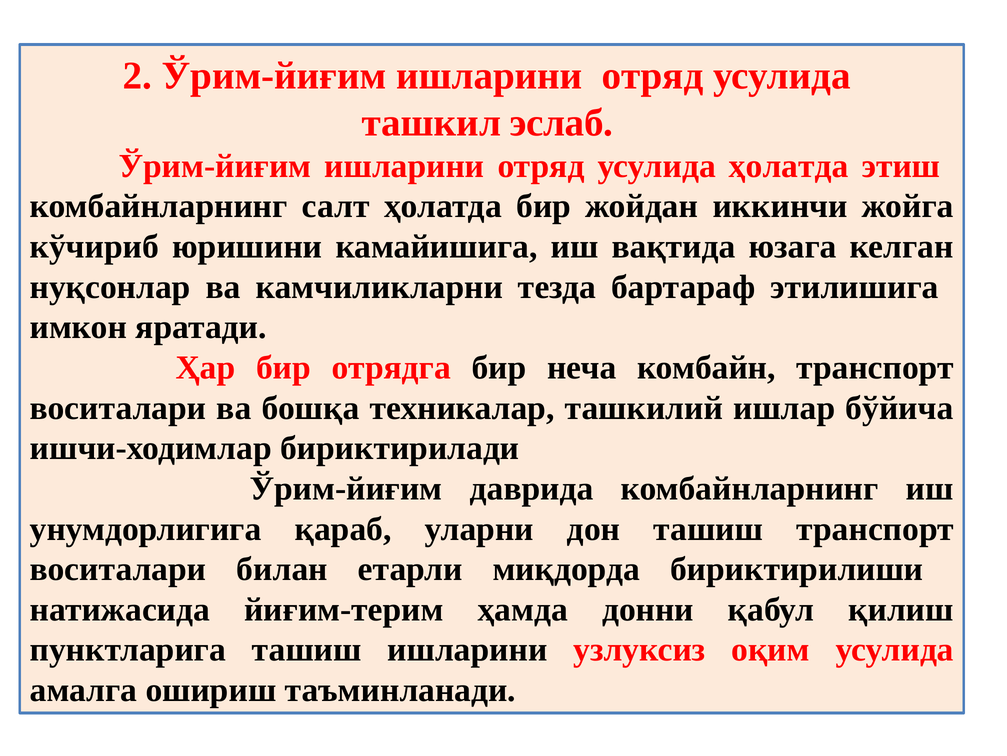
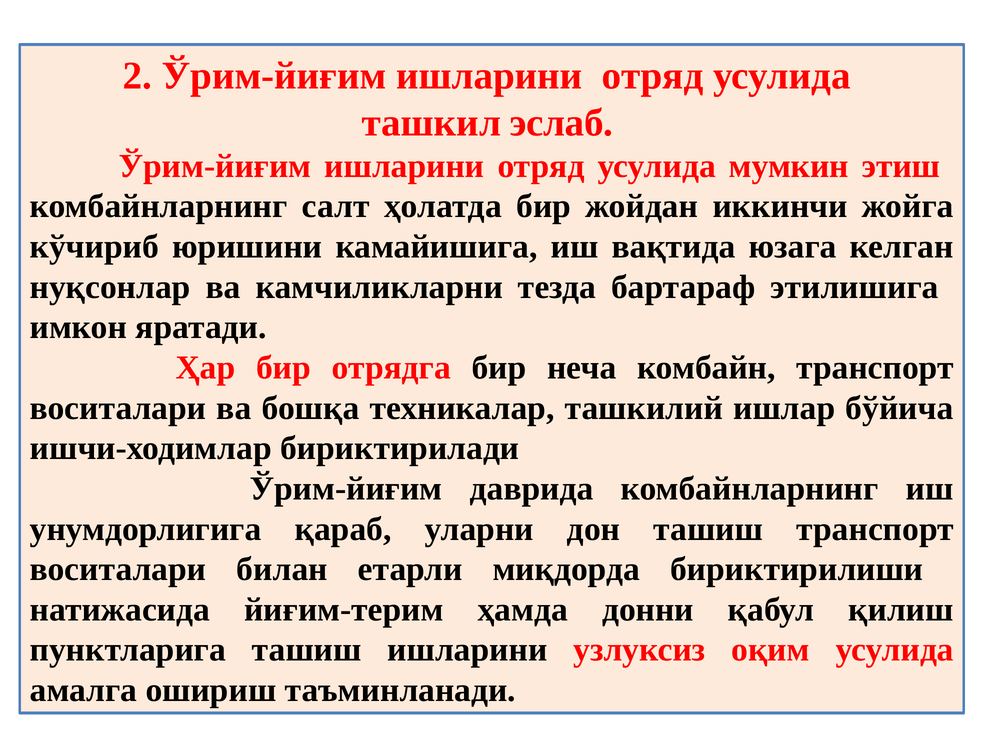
усулида ҳолатда: ҳолатда -> мумкин
